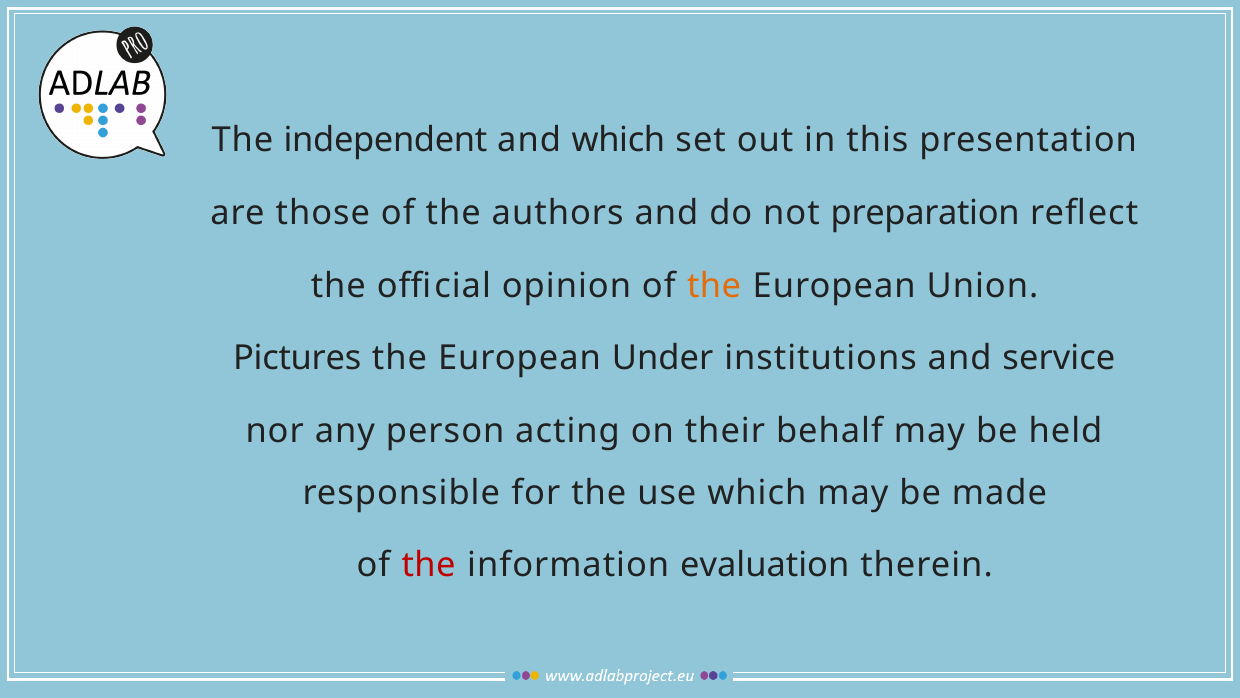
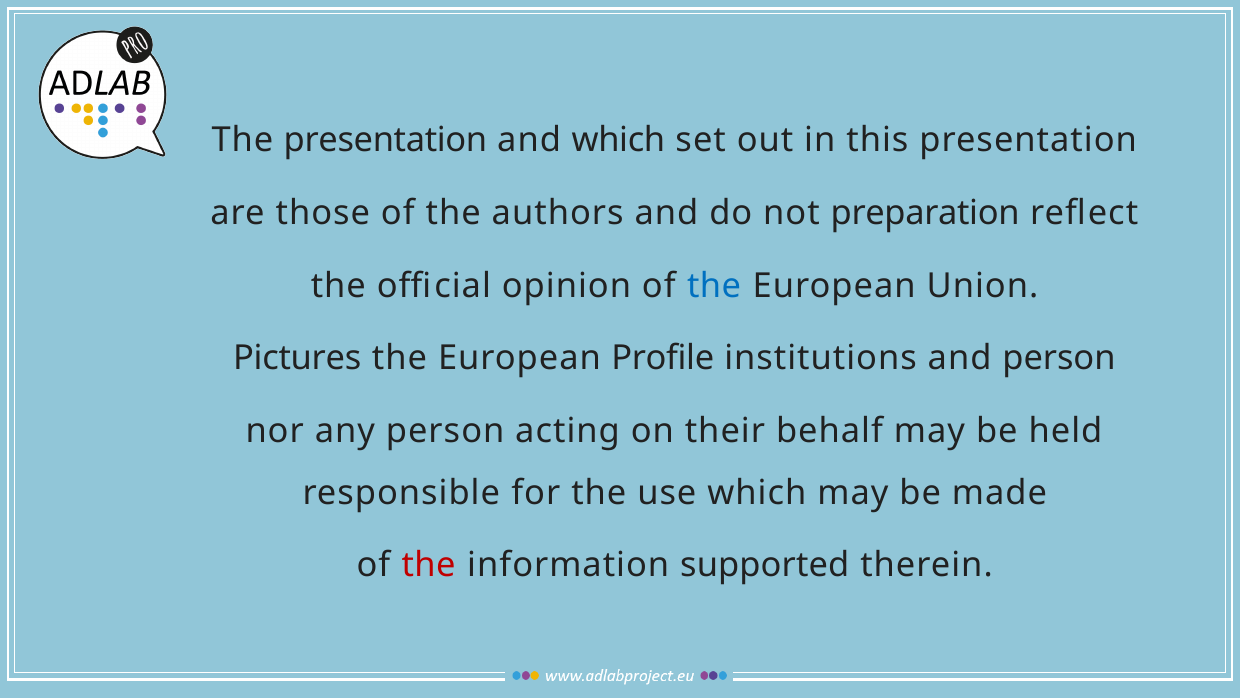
The independent: independent -> presentation
the at (714, 286) colour: orange -> blue
Under: Under -> Profile
and service: service -> person
evaluation: evaluation -> supported
